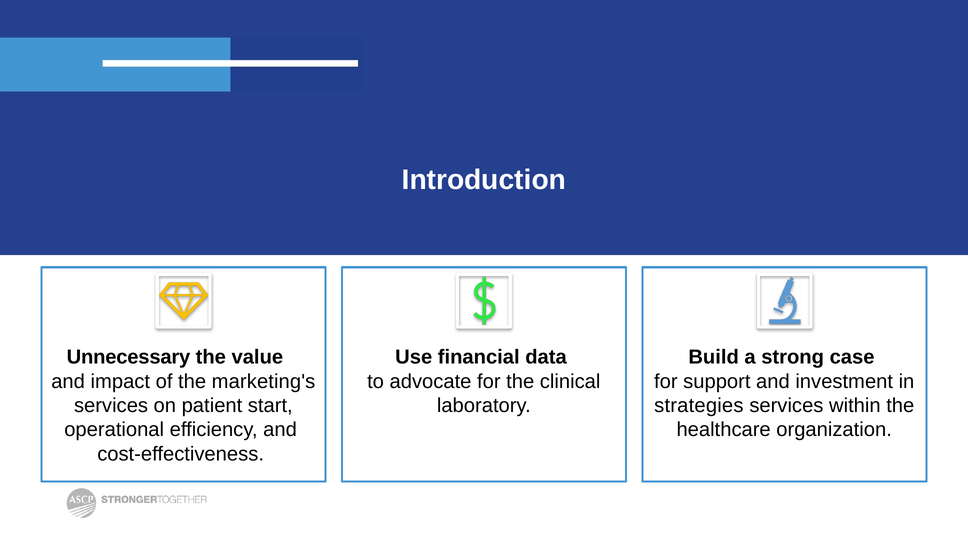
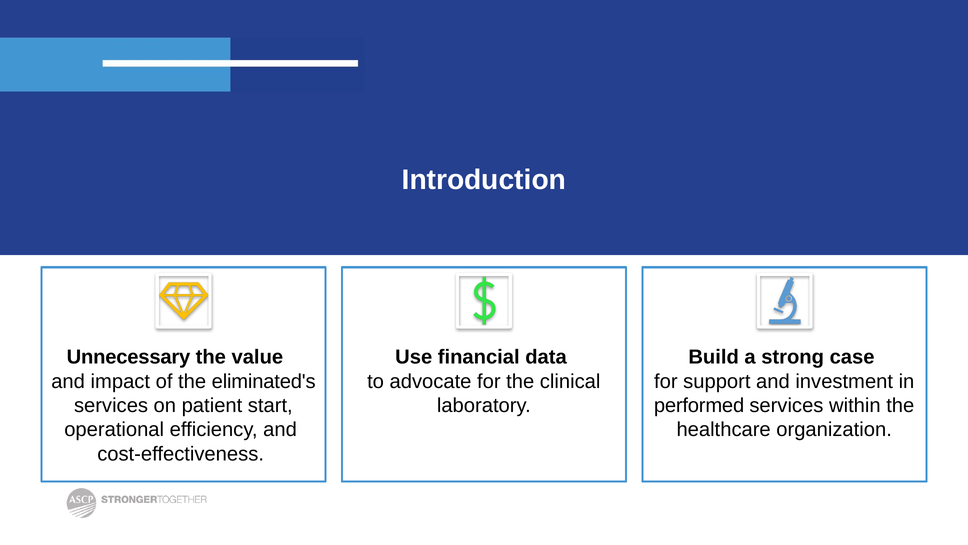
marketing's: marketing's -> eliminated's
strategies: strategies -> performed
